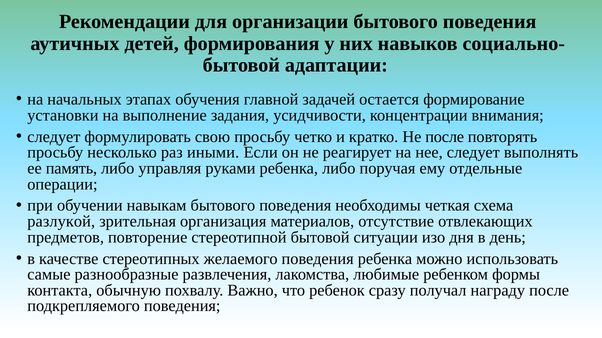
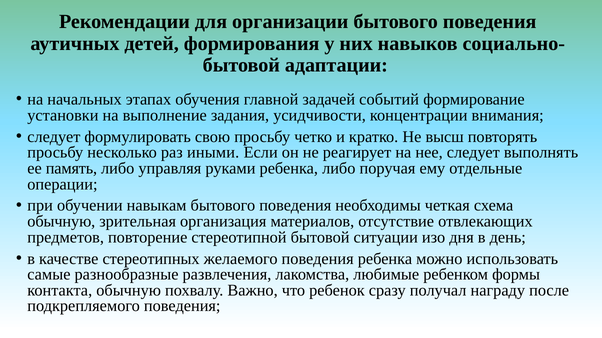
остается: остается -> событий
Не после: после -> высш
разлукой at (61, 222): разлукой -> обычную
